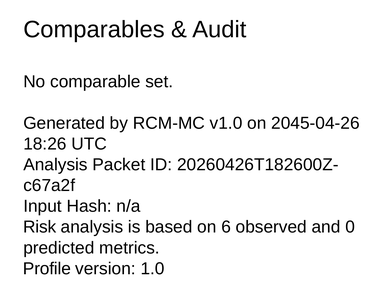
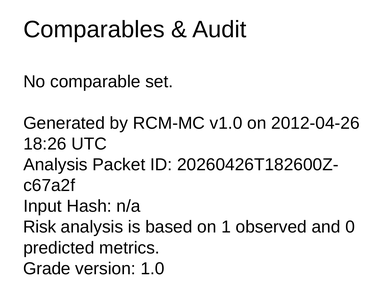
2045-04-26: 2045-04-26 -> 2012-04-26
6: 6 -> 1
Profile: Profile -> Grade
